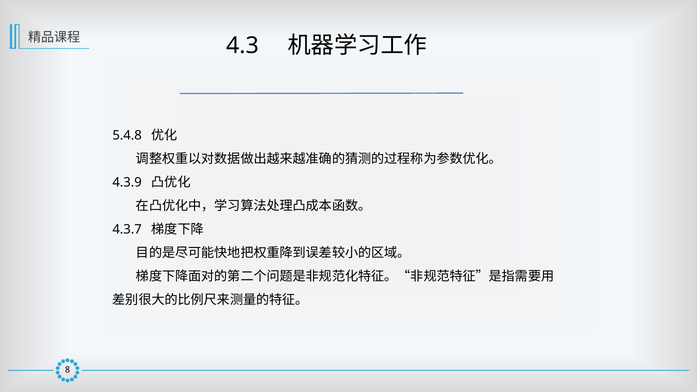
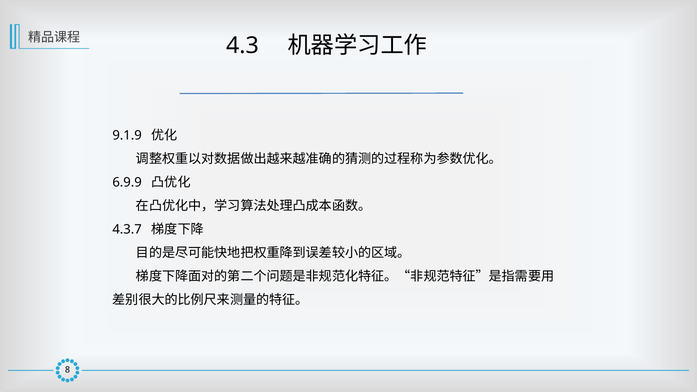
5.4.8: 5.4.8 -> 9.1.9
4.3.9: 4.3.9 -> 6.9.9
